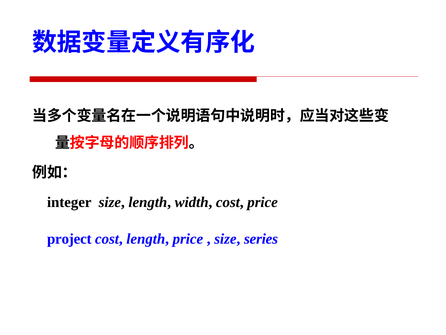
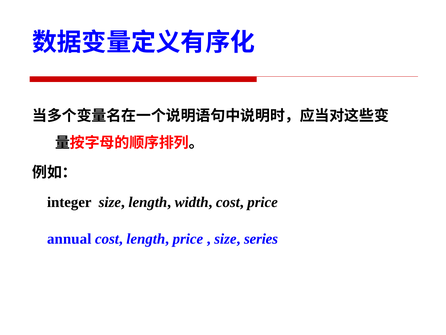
project: project -> annual
